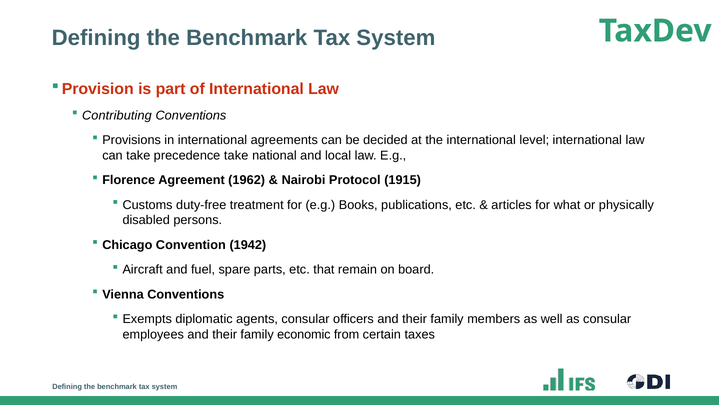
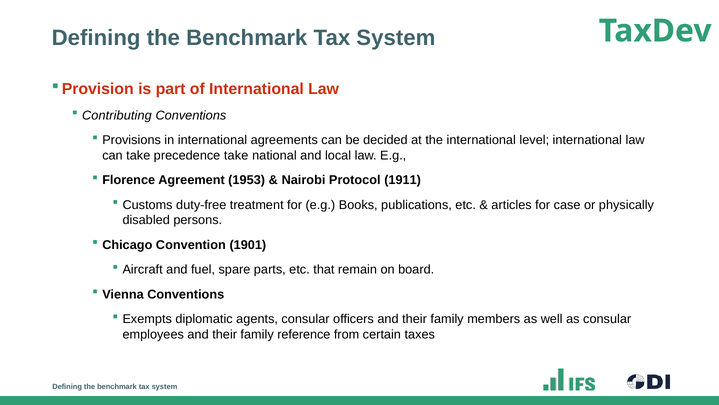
1962: 1962 -> 1953
1915: 1915 -> 1911
what: what -> case
1942: 1942 -> 1901
economic: economic -> reference
